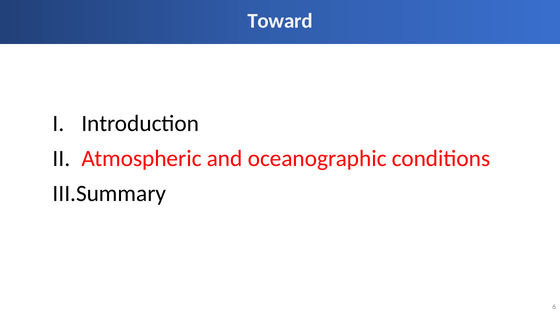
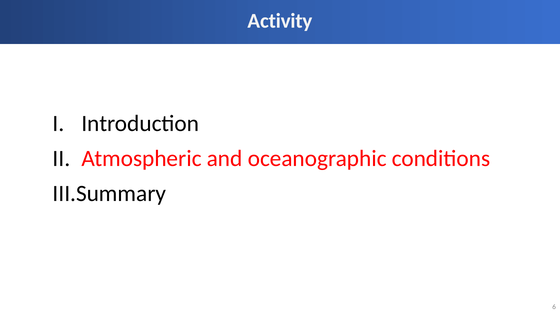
Toward: Toward -> Activity
